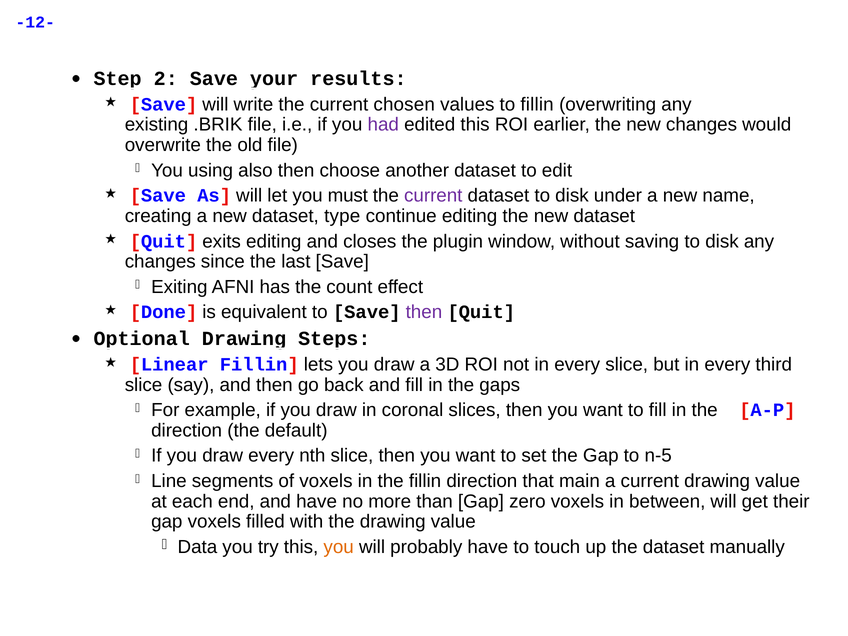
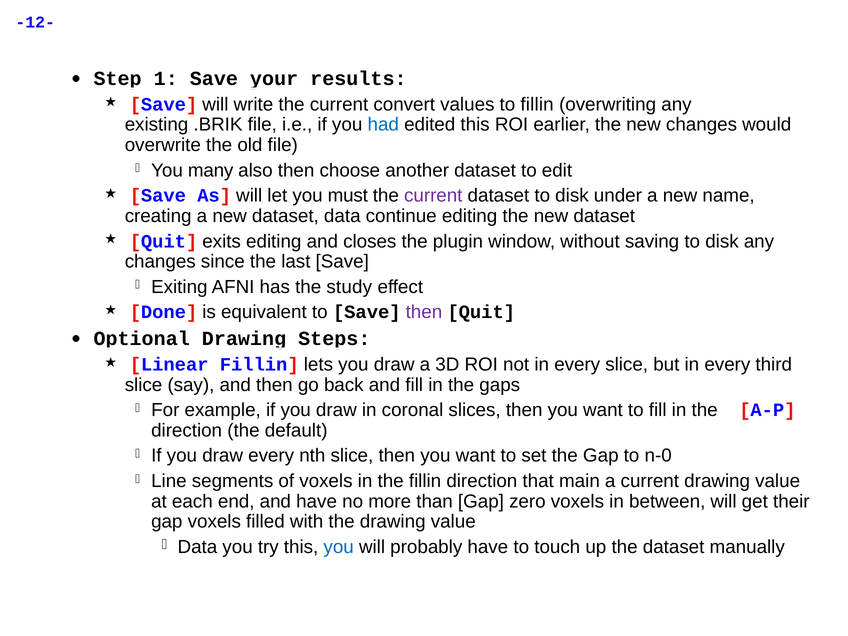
2: 2 -> 1
chosen: chosen -> convert
had colour: purple -> blue
using: using -> many
dataset type: type -> data
count: count -> study
n-5: n-5 -> n-0
you at (339, 547) colour: orange -> blue
